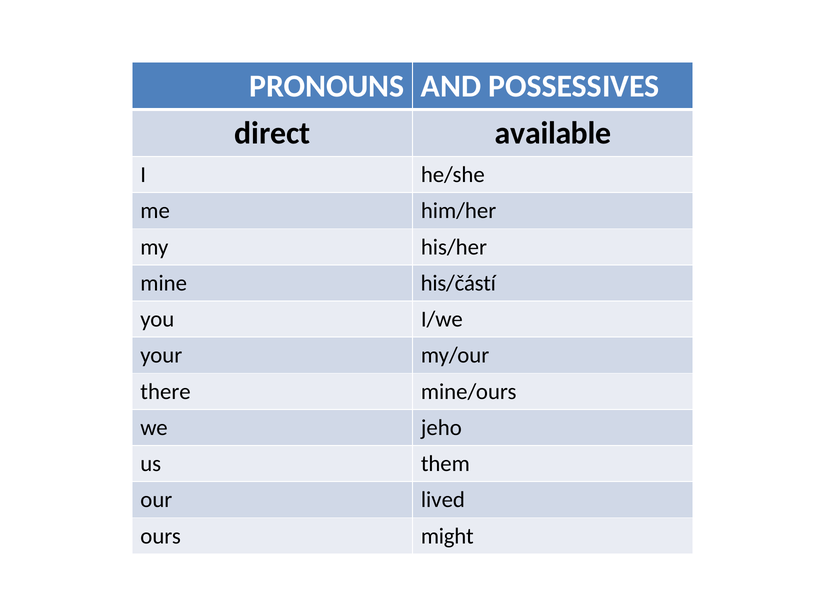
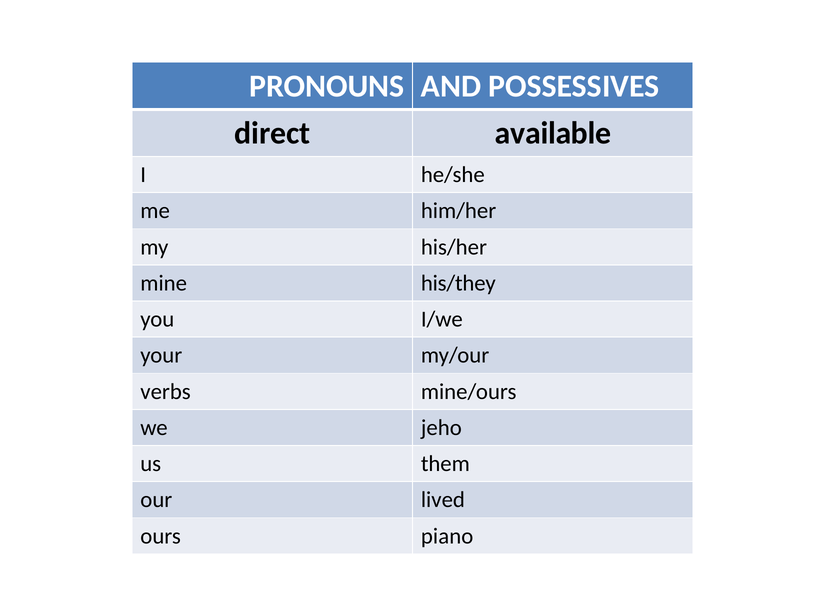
his/částí: his/částí -> his/they
there: there -> verbs
might: might -> piano
